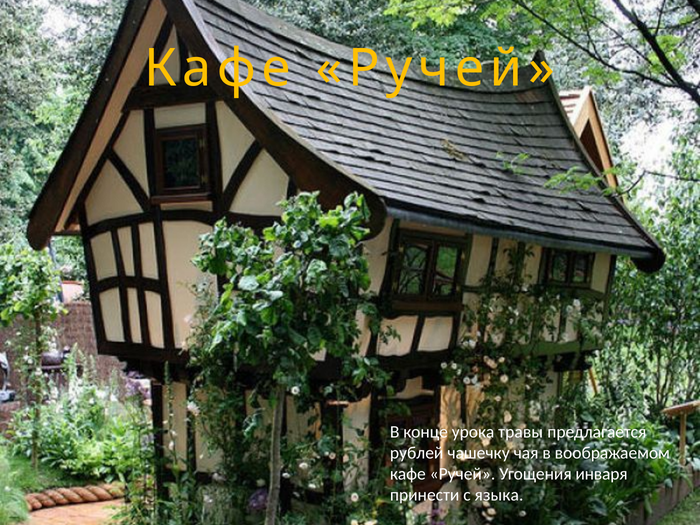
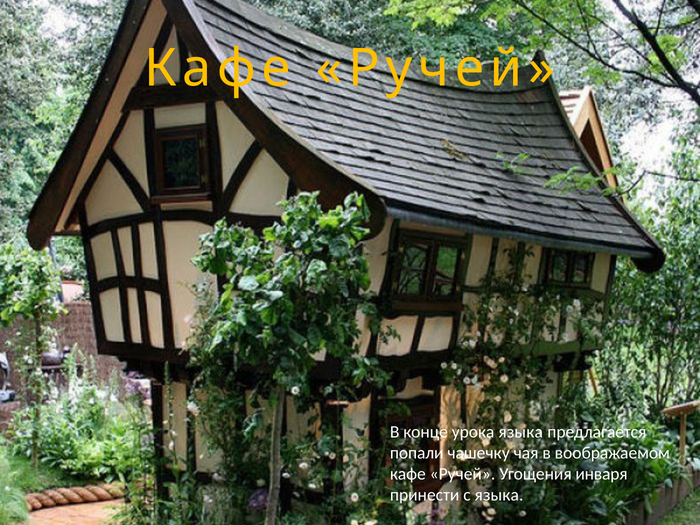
урока травы: травы -> языка
рублей: рублей -> попали
